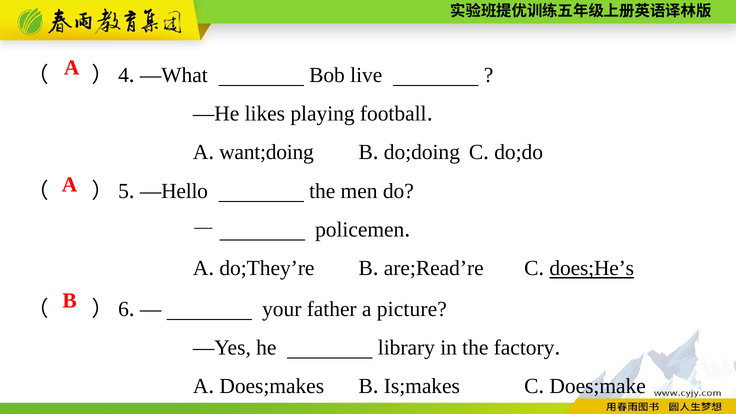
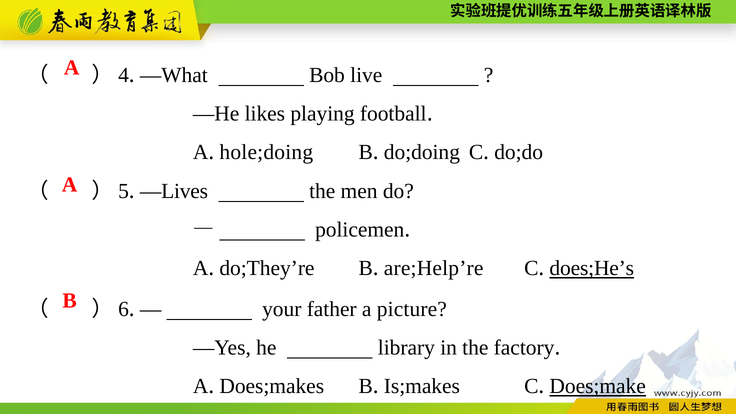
want;doing: want;doing -> hole;doing
—Hello: —Hello -> —Lives
are;Read’re: are;Read’re -> are;Help’re
Does;make underline: none -> present
